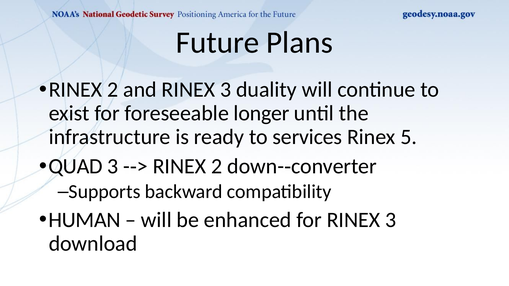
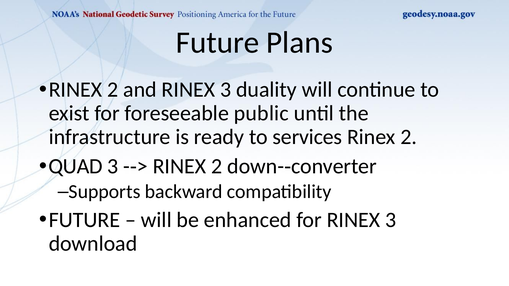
longer: longer -> public
5 at (409, 137): 5 -> 2
HUMAN at (85, 220): HUMAN -> FUTURE
